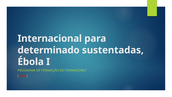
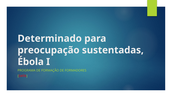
Internacional: Internacional -> Determinado
determinado: determinado -> preocupação
